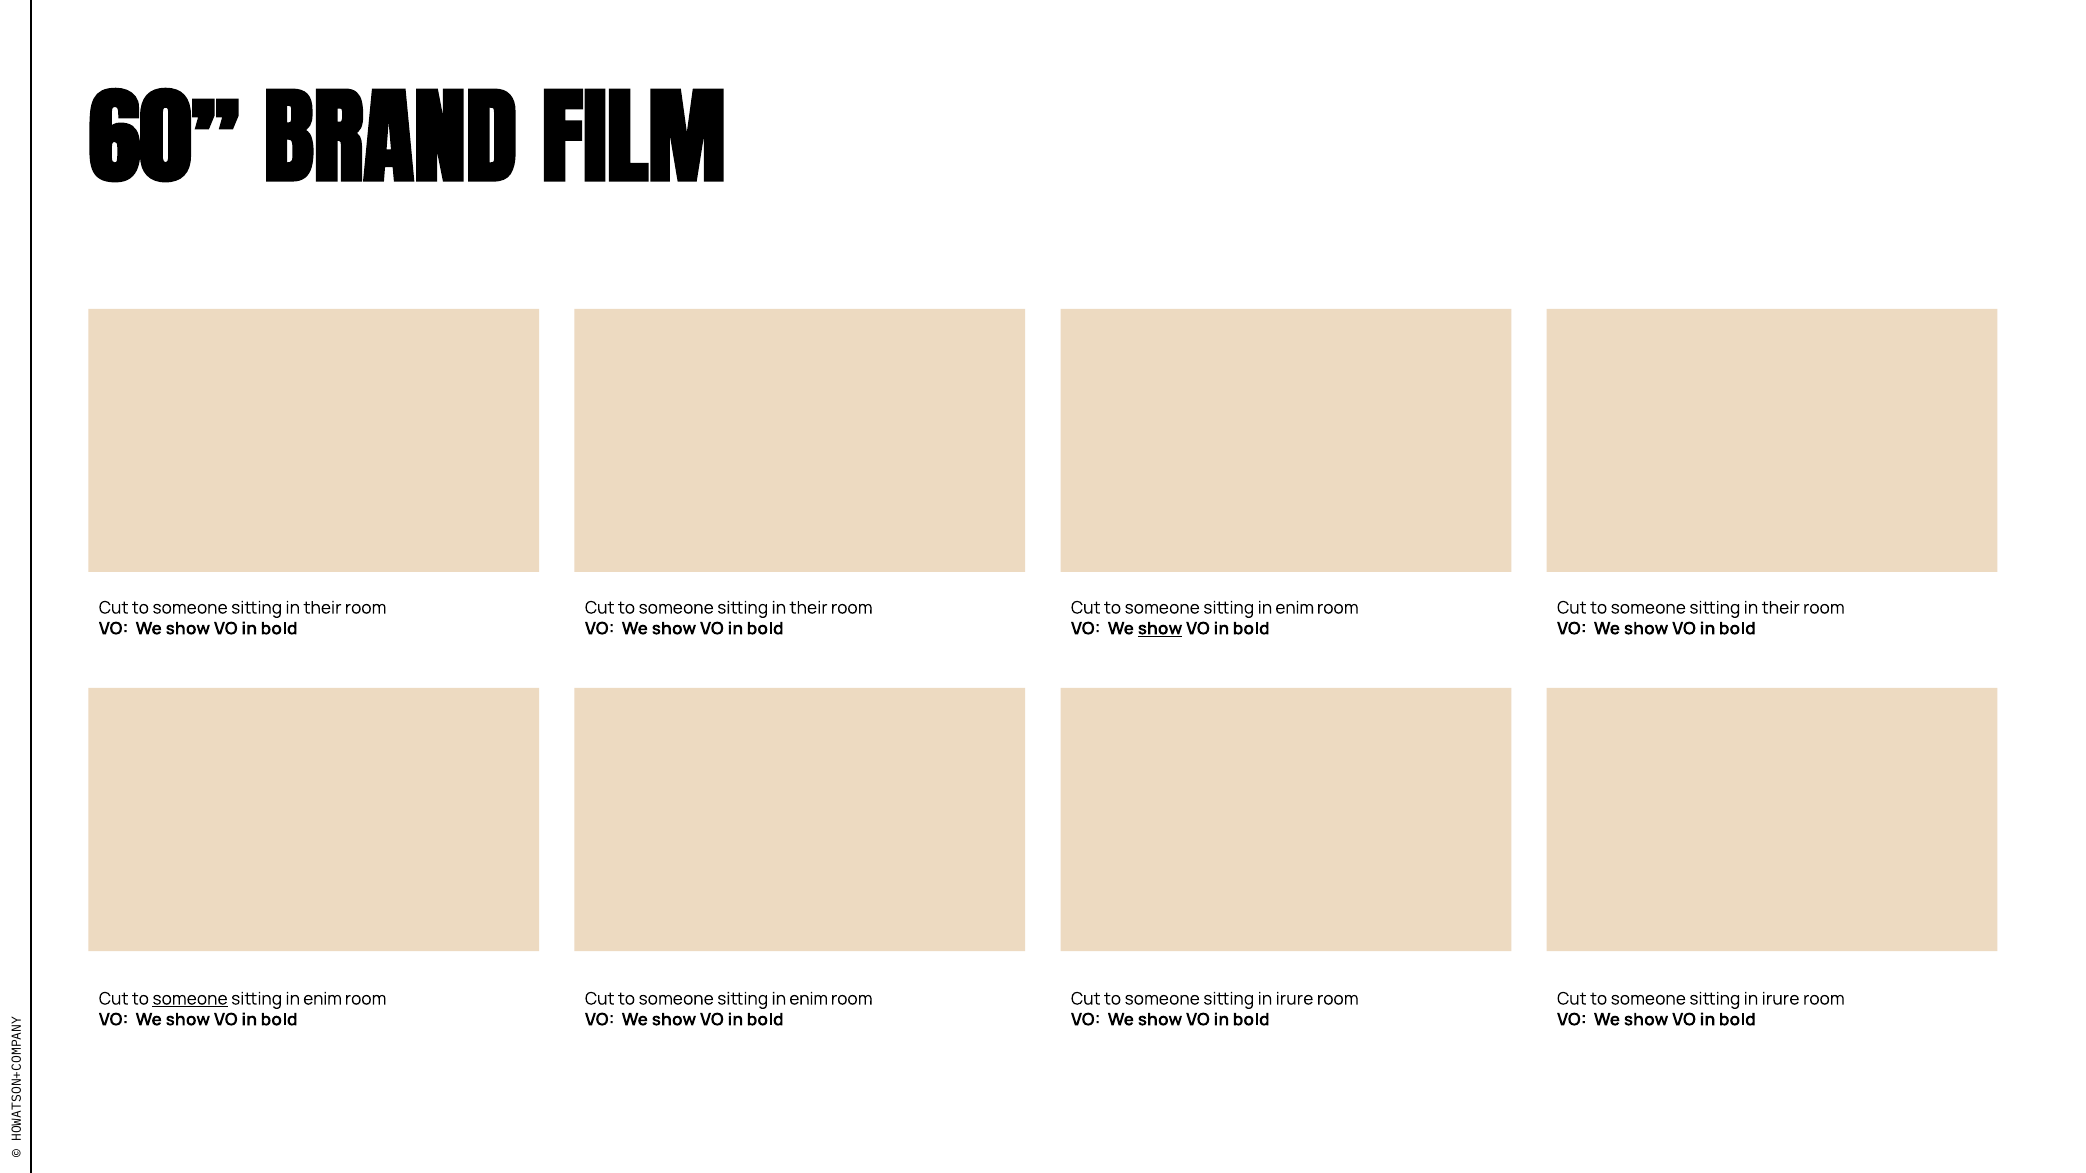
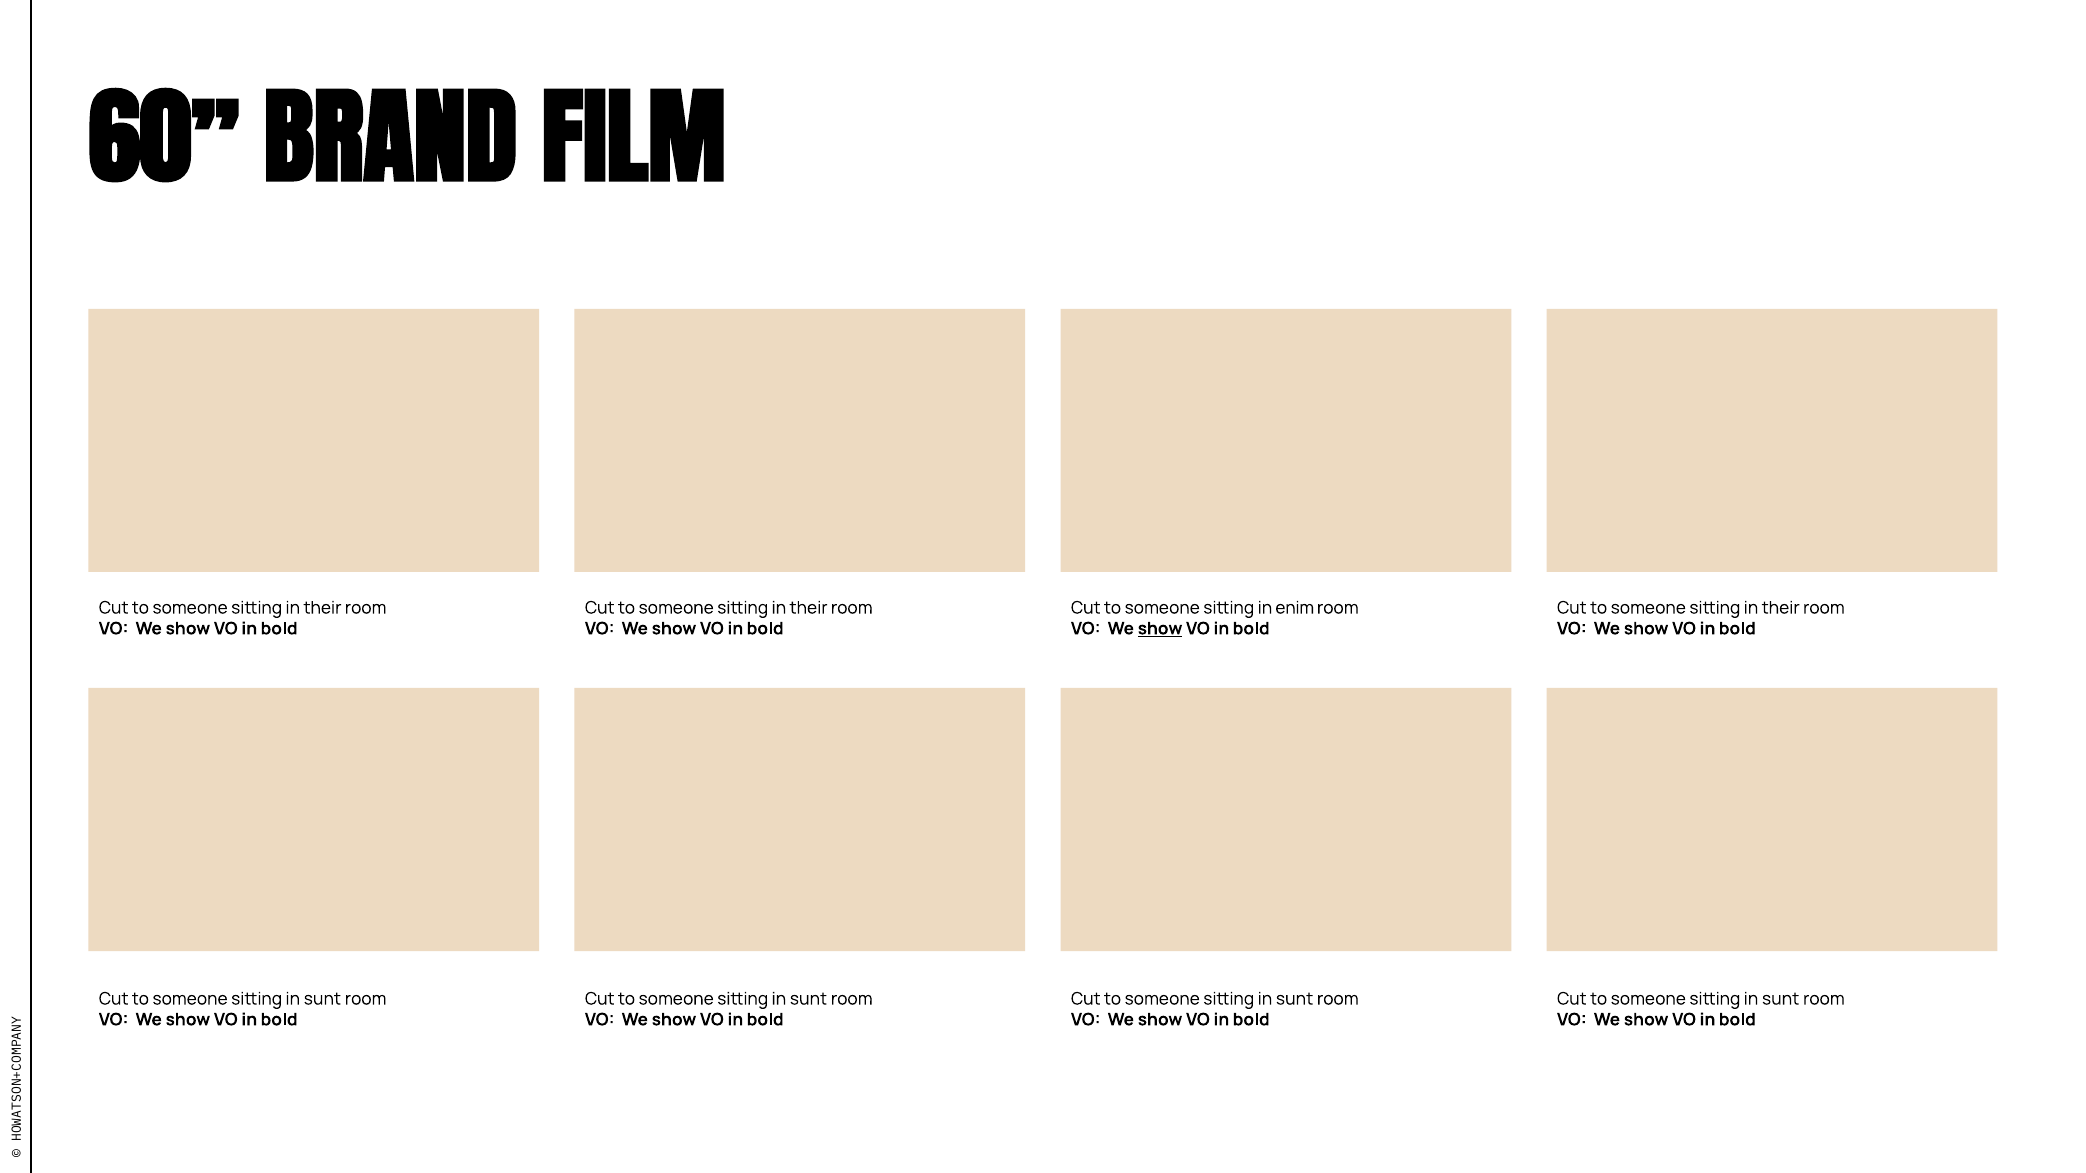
someone at (190, 999) underline: present -> none
enim at (323, 999): enim -> sunt
enim at (809, 999): enim -> sunt
irure at (1295, 999): irure -> sunt
irure at (1781, 999): irure -> sunt
